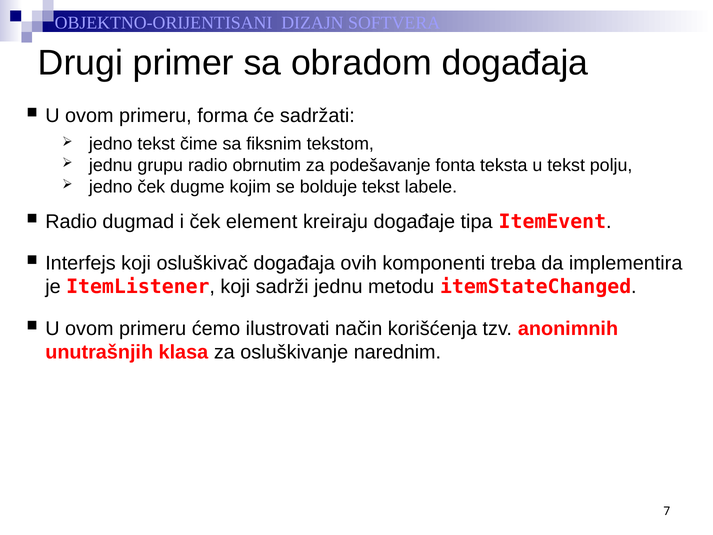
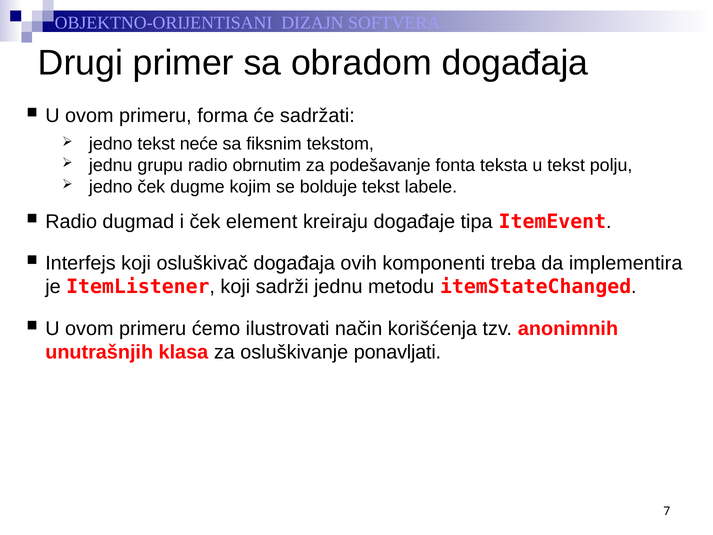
čime: čime -> neće
narednim: narednim -> ponavljati
